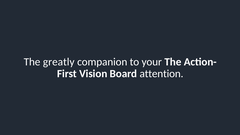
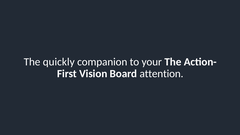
greatly: greatly -> quickly
